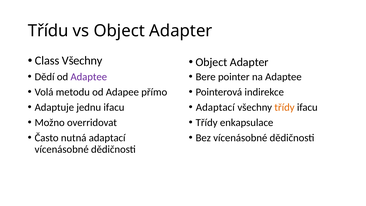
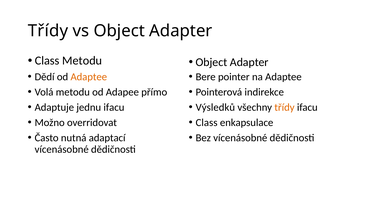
Třídu at (48, 31): Třídu -> Třídy
Class Všechny: Všechny -> Metodu
Adaptee at (89, 77) colour: purple -> orange
Adaptací at (215, 107): Adaptací -> Výsledků
Třídy at (207, 122): Třídy -> Class
